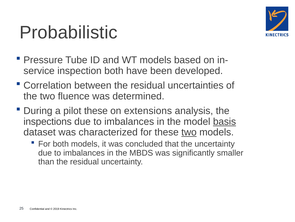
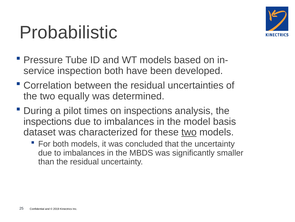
fluence: fluence -> equally
pilot these: these -> times
on extensions: extensions -> inspections
basis underline: present -> none
